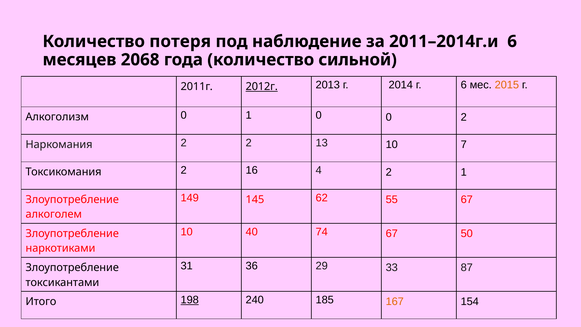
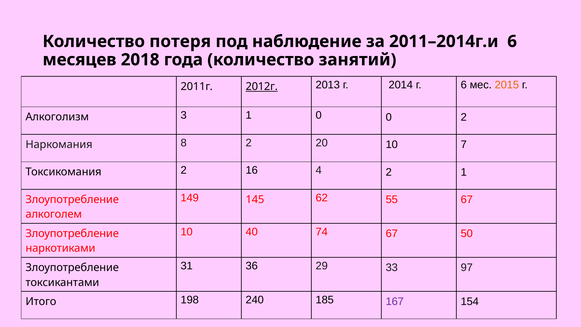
2068: 2068 -> 2018
сильной: сильной -> занятий
Алкоголизм 0: 0 -> 3
Наркомания 2: 2 -> 8
13: 13 -> 20
87: 87 -> 97
198 underline: present -> none
167 colour: orange -> purple
